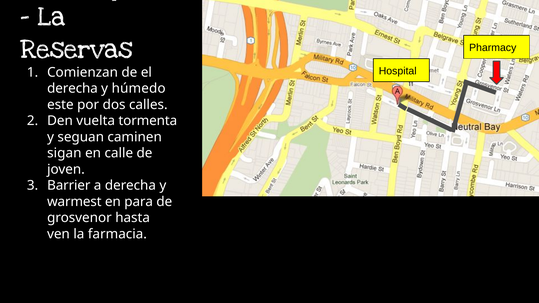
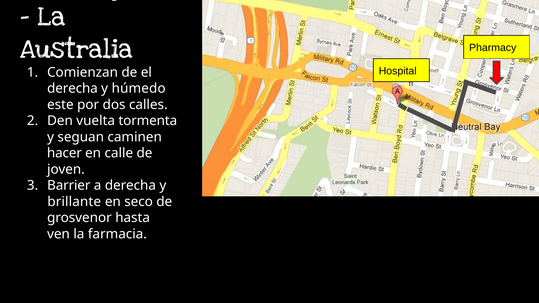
Reservas: Reservas -> Australia
sigan: sigan -> hacer
warmest: warmest -> brillante
para: para -> seco
